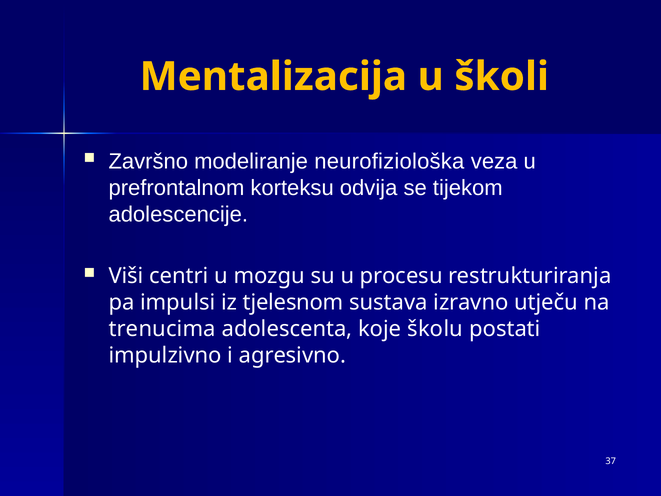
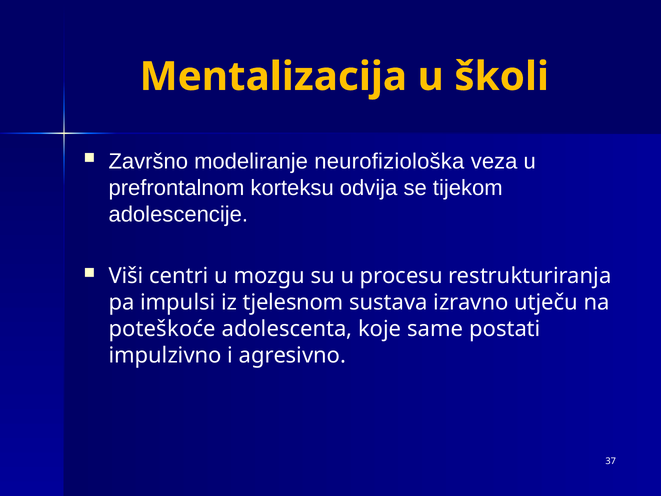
trenucima: trenucima -> poteškoće
školu: školu -> same
